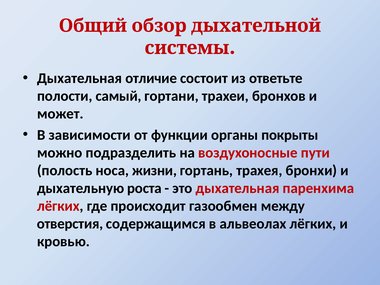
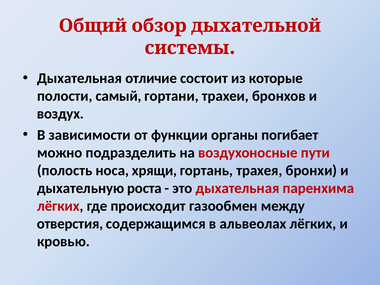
ответьте: ответьте -> которые
может: может -> воздух
покрыты: покрыты -> погибает
жизни: жизни -> хрящи
